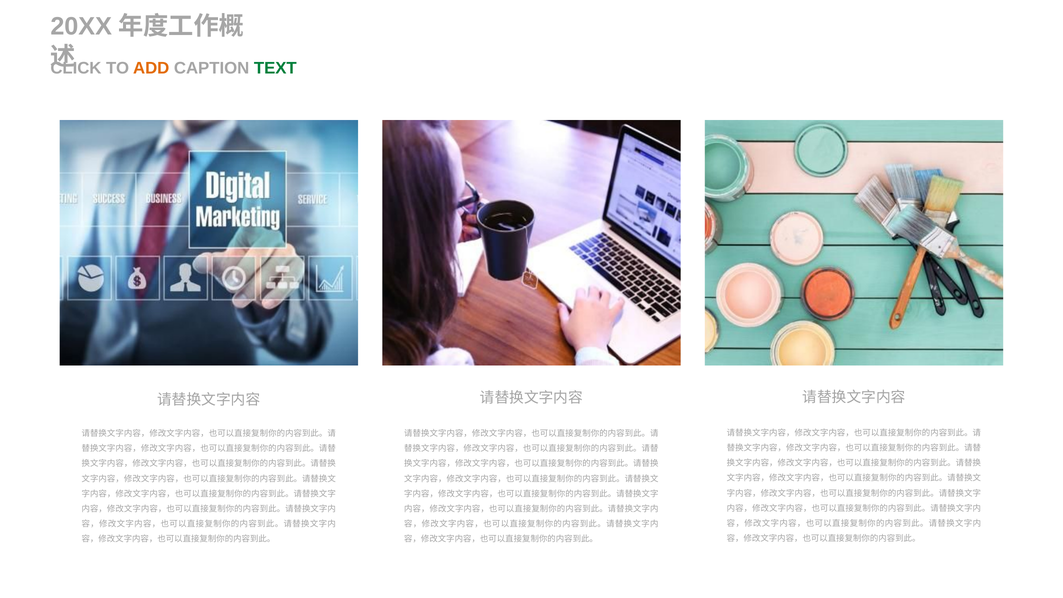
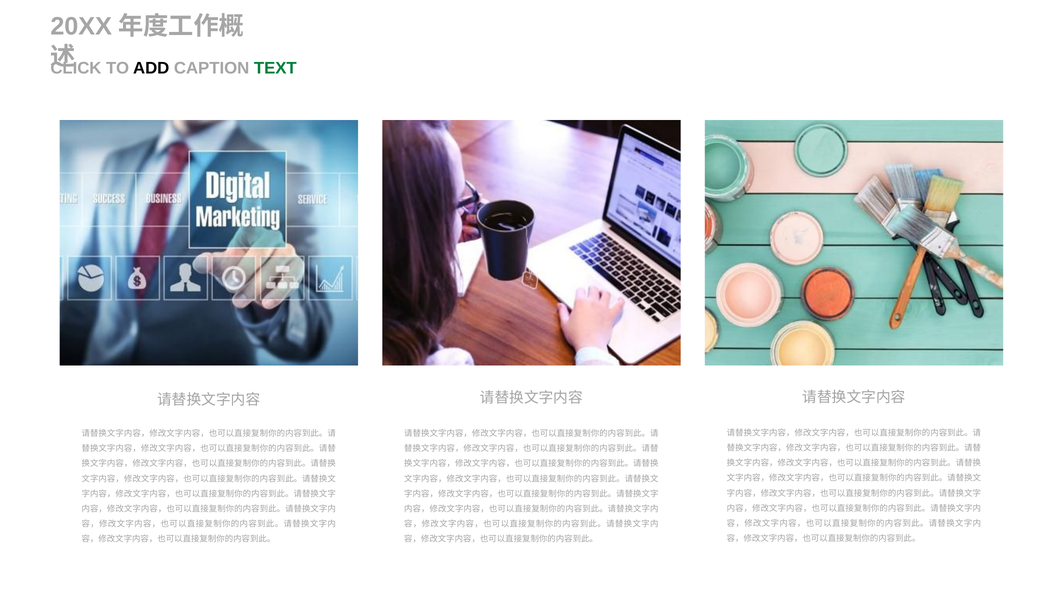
ADD colour: orange -> black
